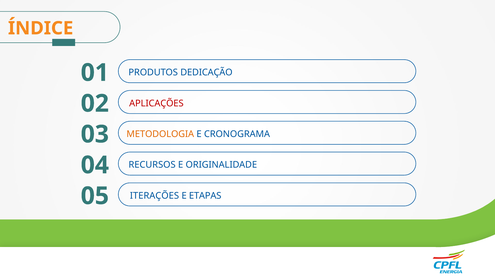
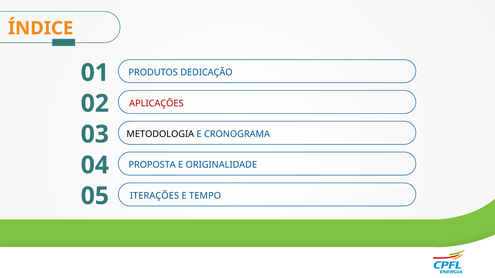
METODOLOGIA colour: orange -> black
RECURSOS: RECURSOS -> PROPOSTA
ETAPAS: ETAPAS -> TEMPO
